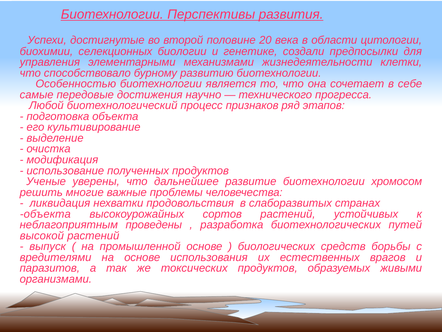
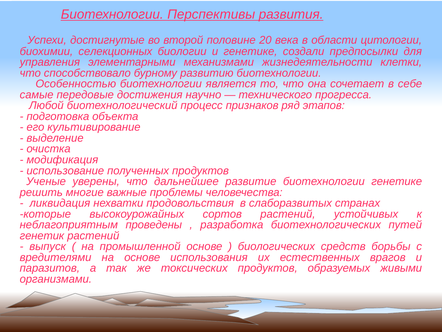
биотехнологии хромосом: хромосом -> генетике
объекта at (45, 214): объекта -> которые
высокой: высокой -> генетик
